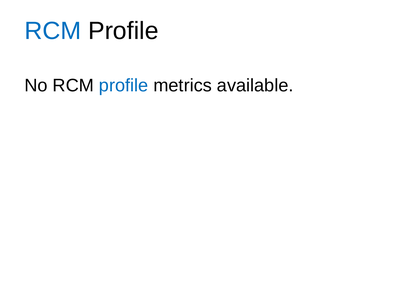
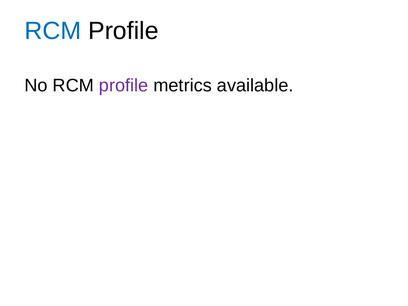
profile at (124, 86) colour: blue -> purple
